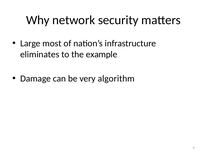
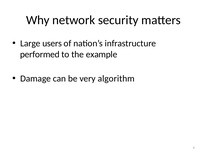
most: most -> users
eliminates: eliminates -> performed
